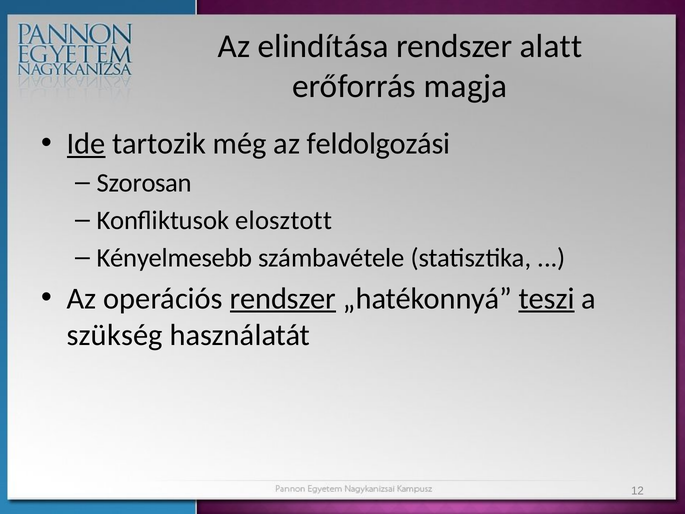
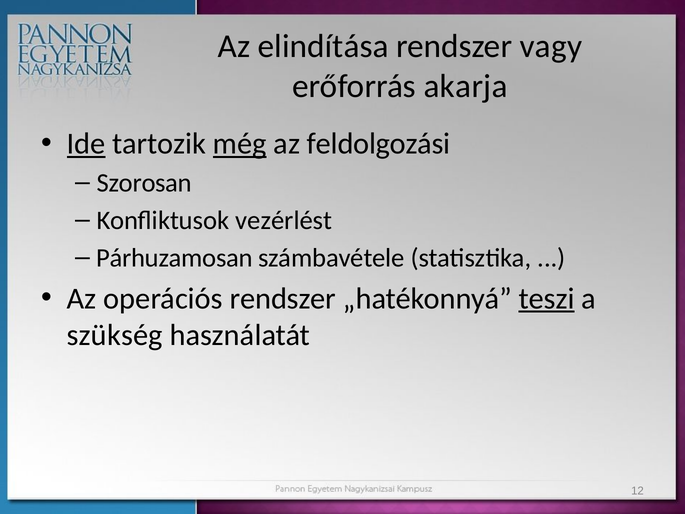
alatt: alatt -> vagy
magja: magja -> akarja
még underline: none -> present
elosztott: elosztott -> vezérlést
Kényelmesebb: Kényelmesebb -> Párhuzamosan
rendszer at (283, 298) underline: present -> none
